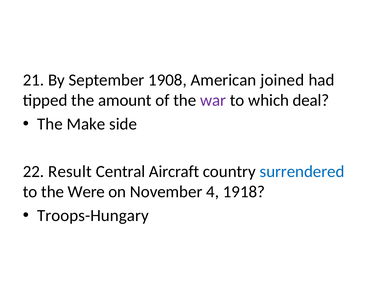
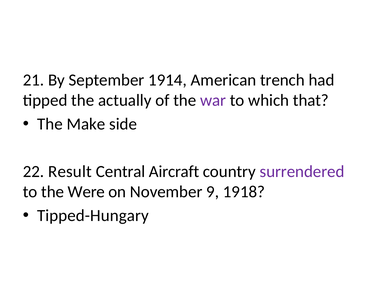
1908: 1908 -> 1914
joined: joined -> trench
amount: amount -> actually
deal: deal -> that
surrendered colour: blue -> purple
4: 4 -> 9
Troops-Hungary: Troops-Hungary -> Tipped-Hungary
